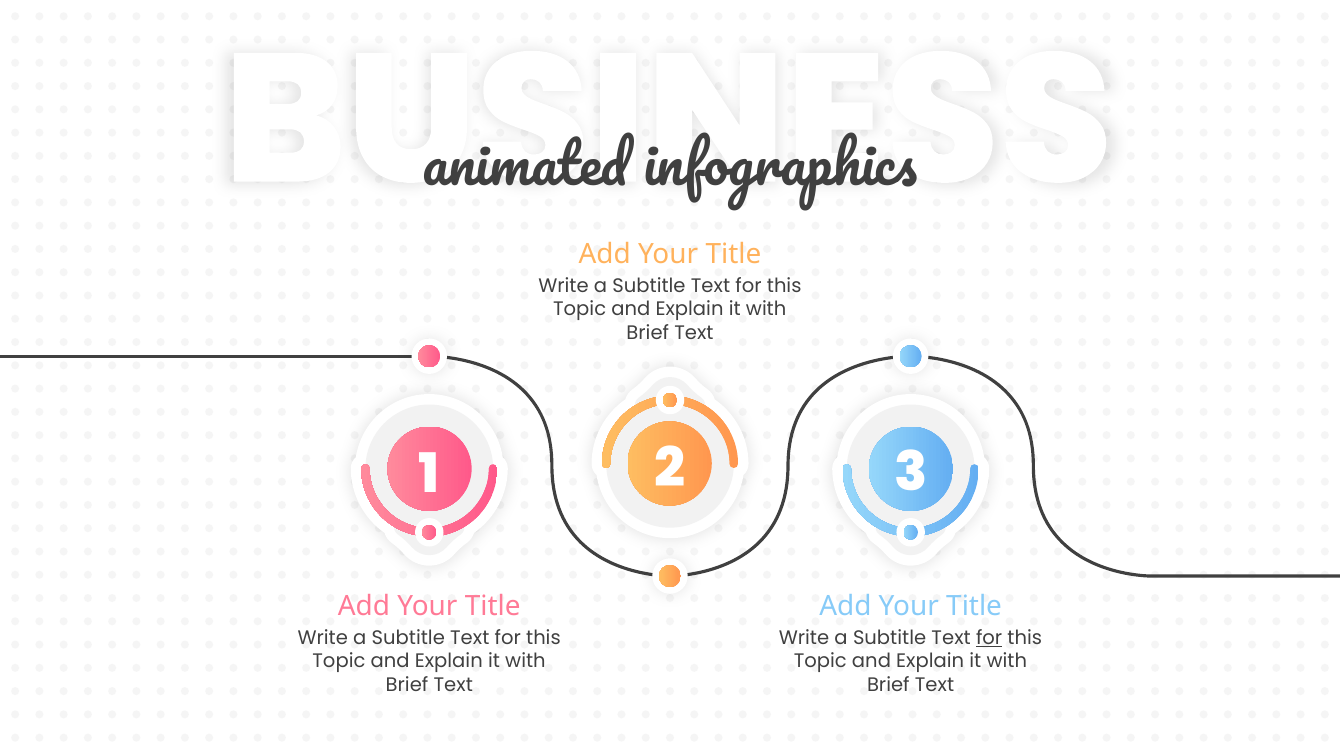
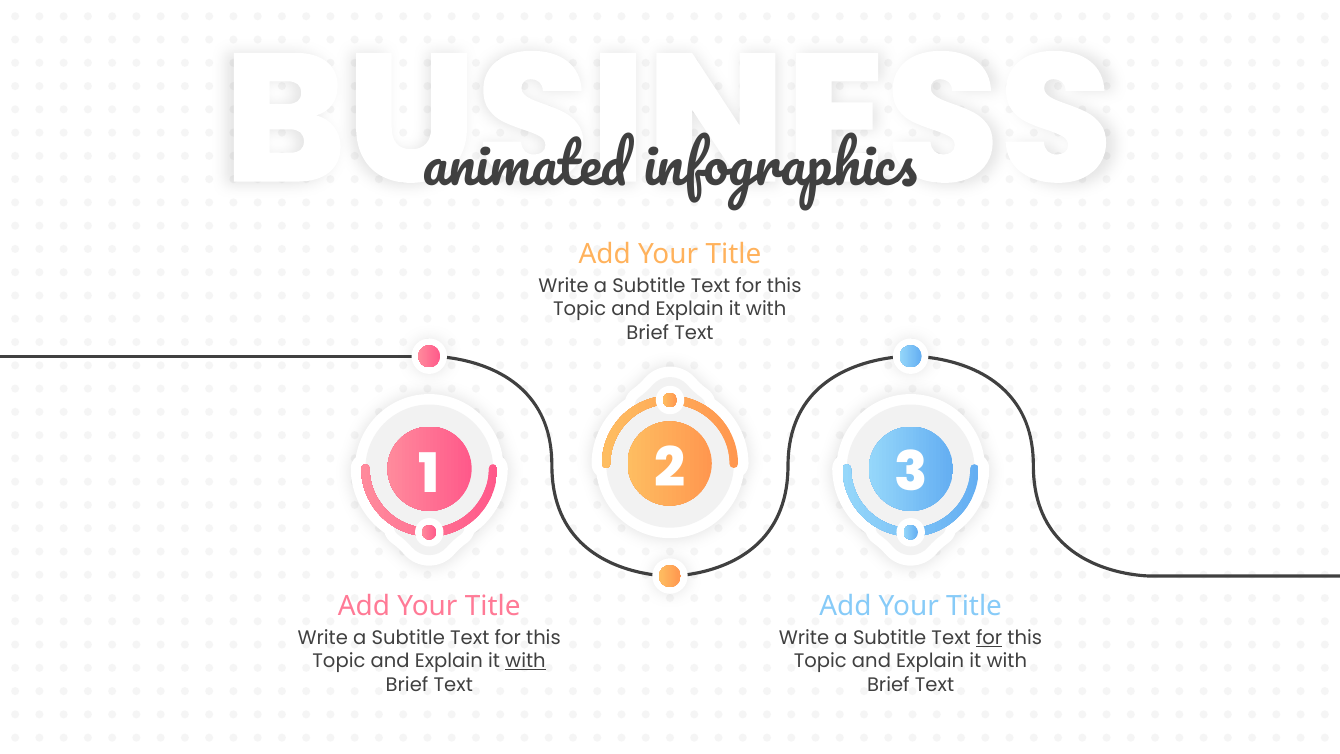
with at (525, 661) underline: none -> present
